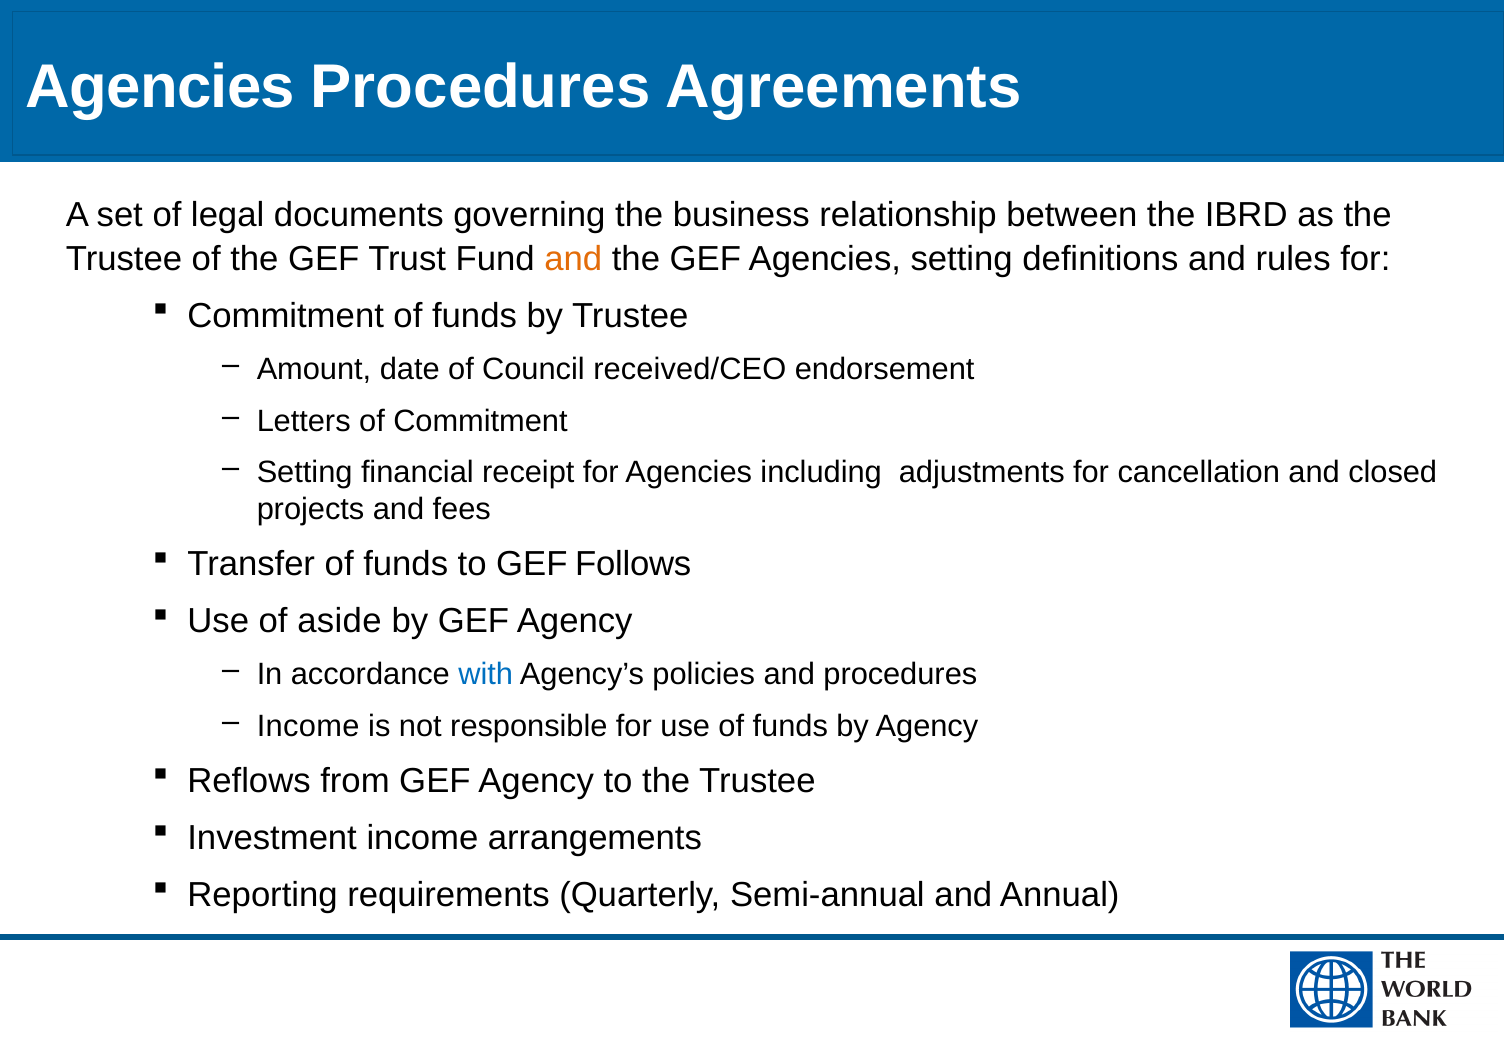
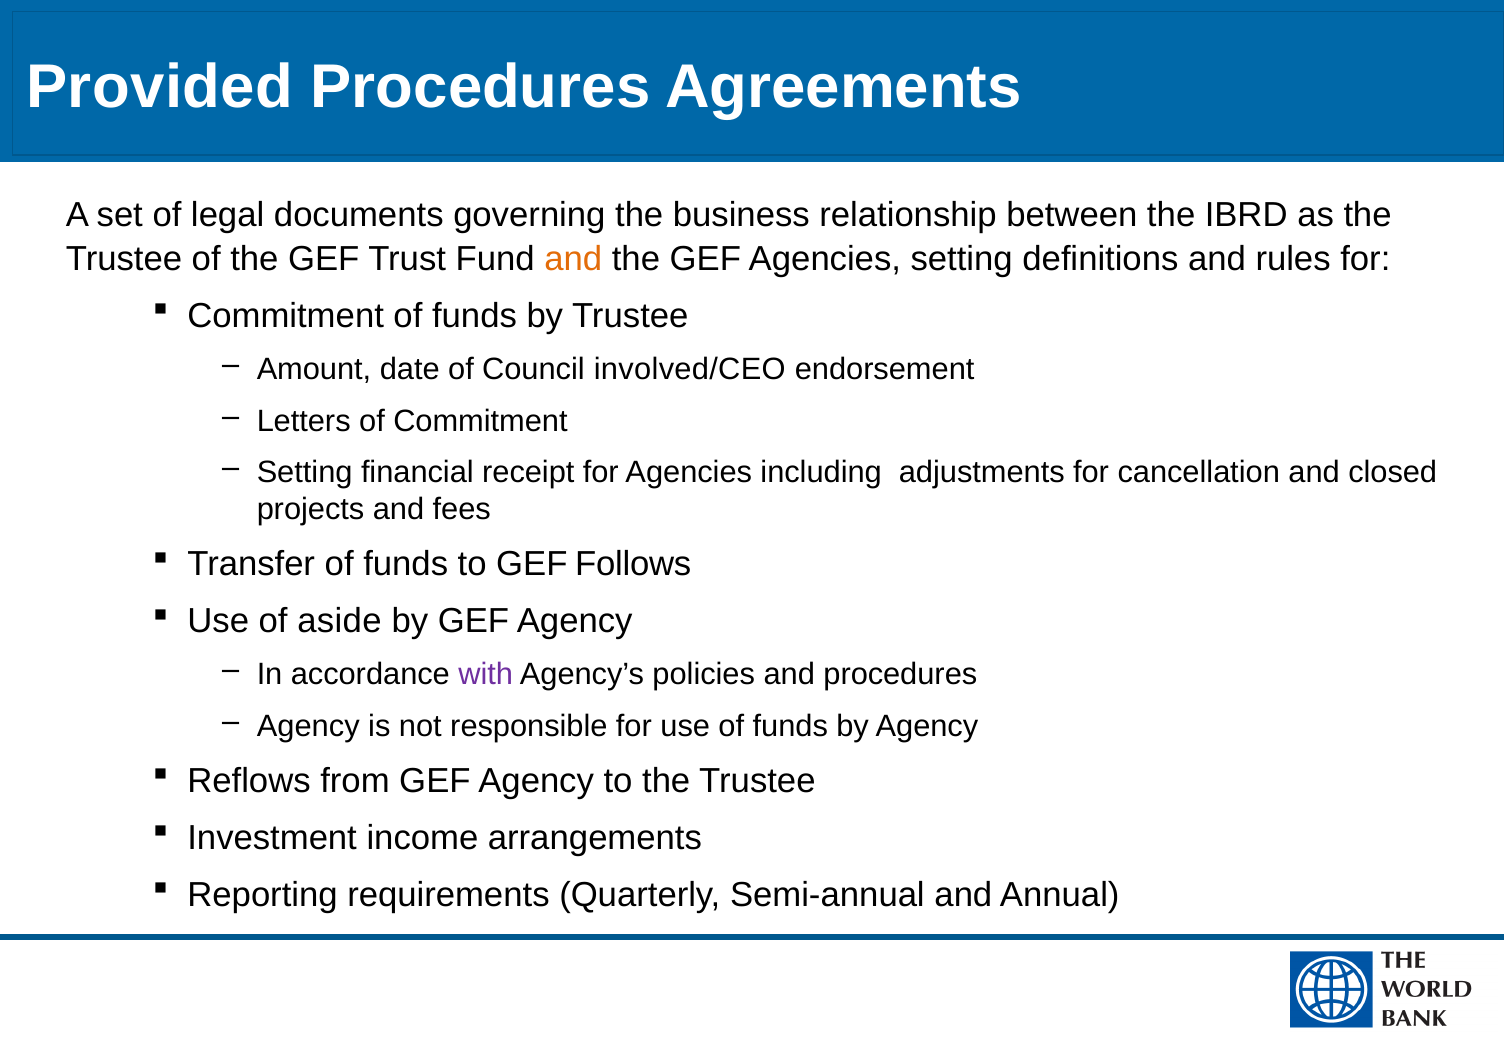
Agencies at (160, 88): Agencies -> Provided
received/CEO: received/CEO -> involved/CEO
with colour: blue -> purple
Income at (308, 726): Income -> Agency
